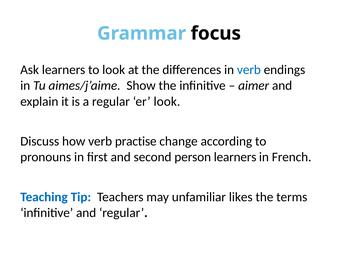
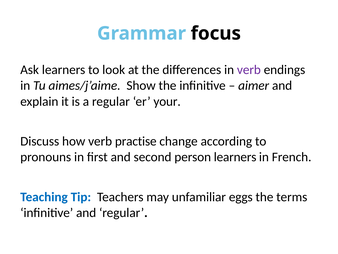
verb at (249, 70) colour: blue -> purple
er look: look -> your
likes: likes -> eggs
